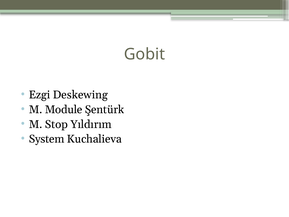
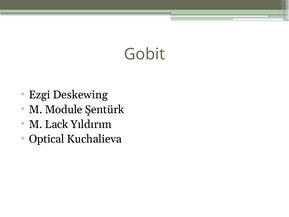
Stop: Stop -> Lack
System: System -> Optical
